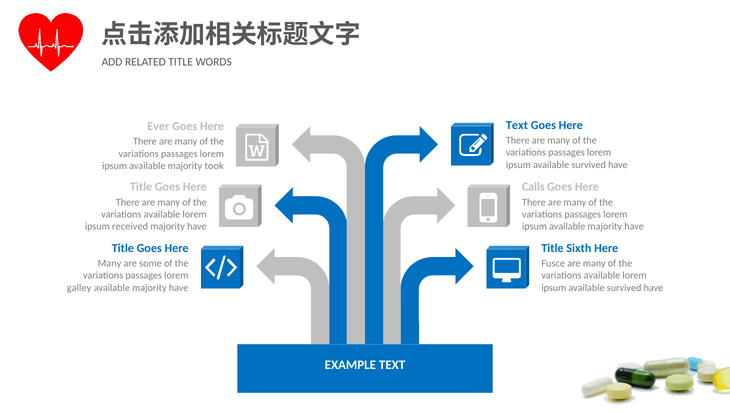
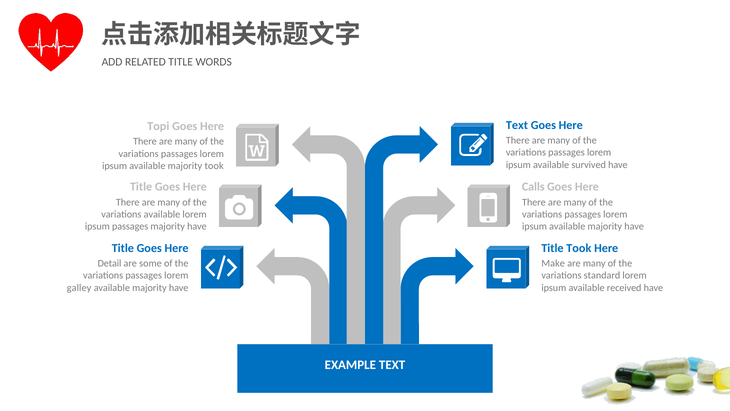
Ever: Ever -> Topi
ipsum received: received -> passages
Title Sixth: Sixth -> Took
Many at (109, 263): Many -> Detail
Fusce: Fusce -> Make
available at (602, 275): available -> standard
survived at (624, 287): survived -> received
